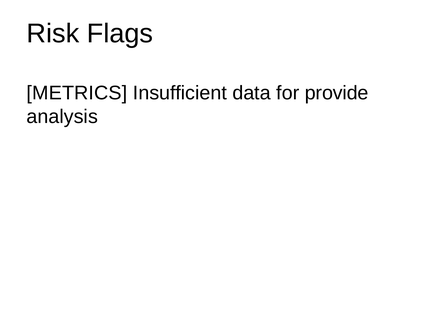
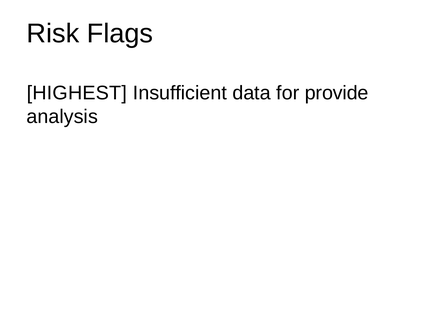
METRICS: METRICS -> HIGHEST
